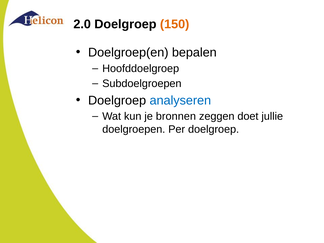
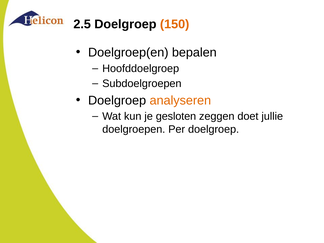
2.0: 2.0 -> 2.5
analyseren colour: blue -> orange
bronnen: bronnen -> gesloten
